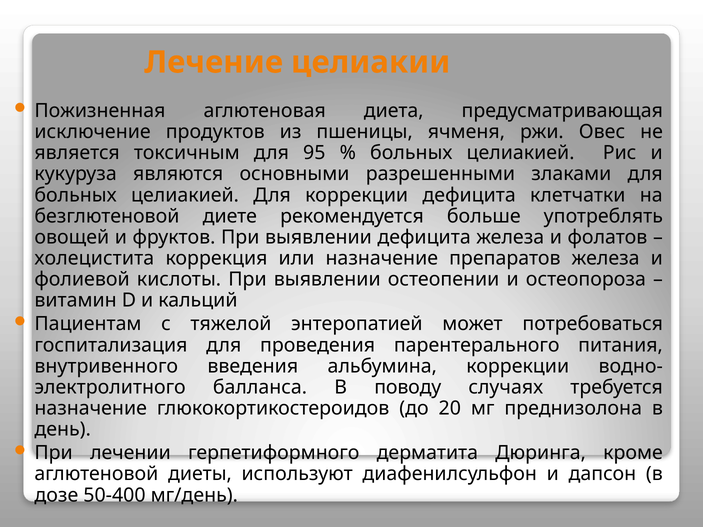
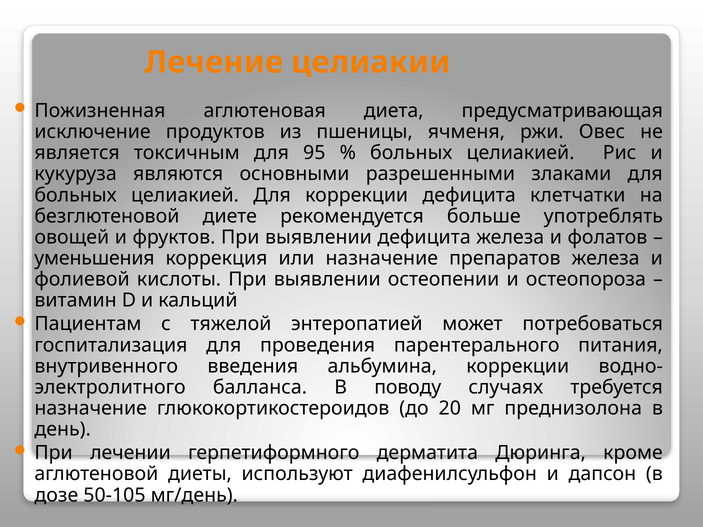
холецистита: холецистита -> уменьшения
50-400: 50-400 -> 50-105
